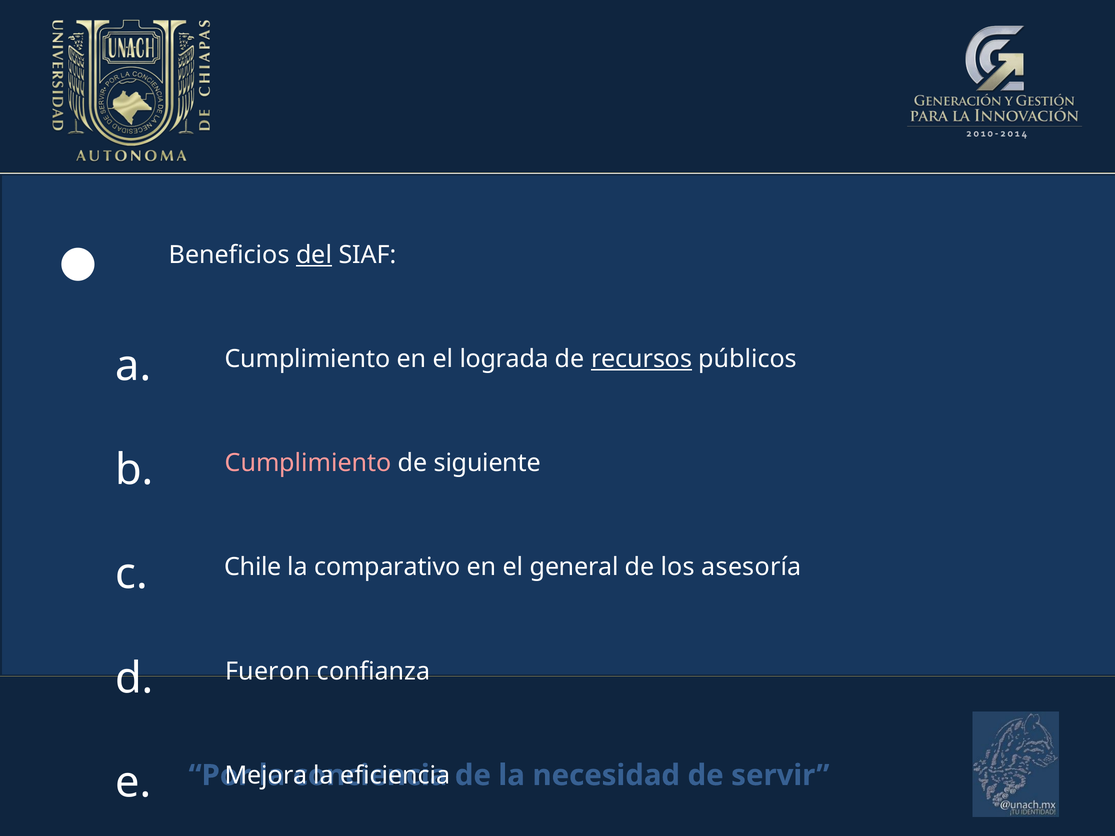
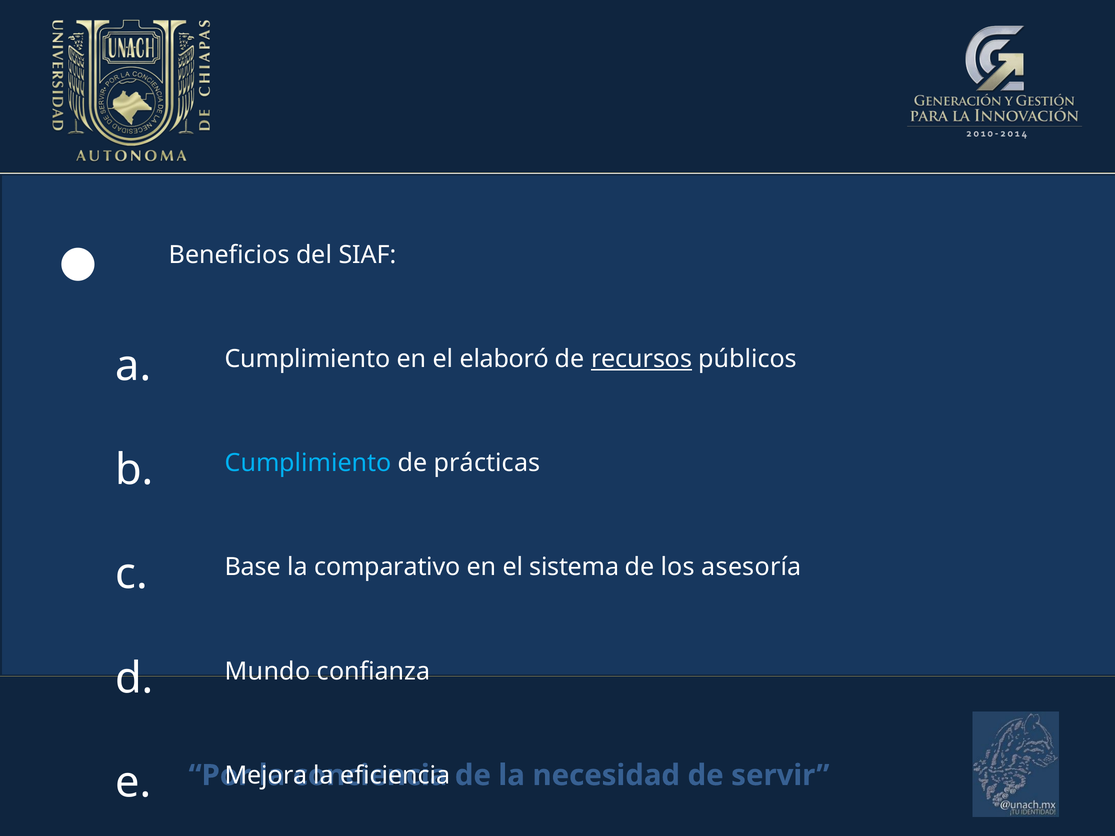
del underline: present -> none
lograda: lograda -> elaboró
Cumplimiento at (308, 463) colour: pink -> light blue
siguiente: siguiente -> prácticas
Chile: Chile -> Base
general: general -> sistema
Fueron: Fueron -> Mundo
